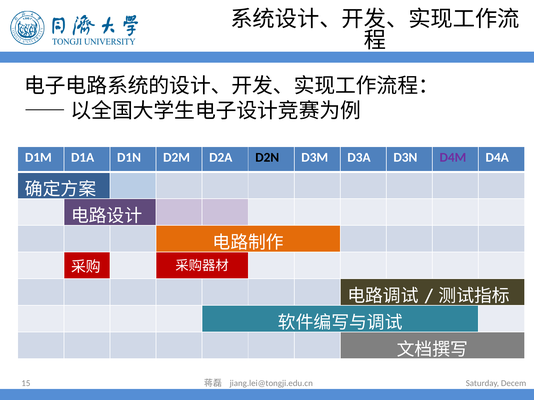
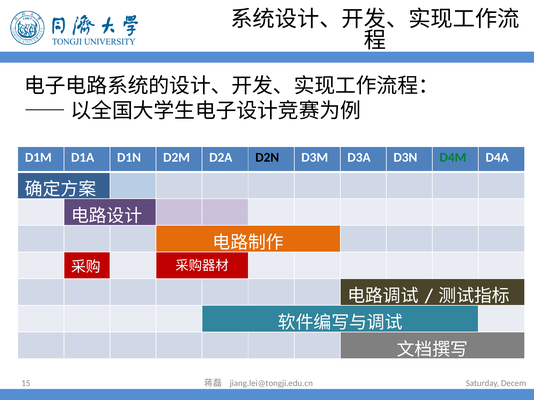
D4M colour: purple -> green
